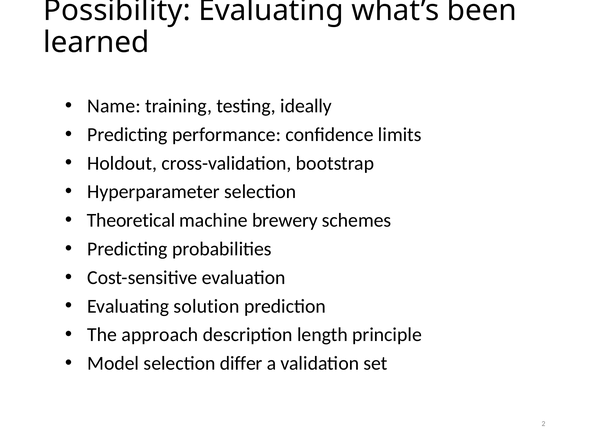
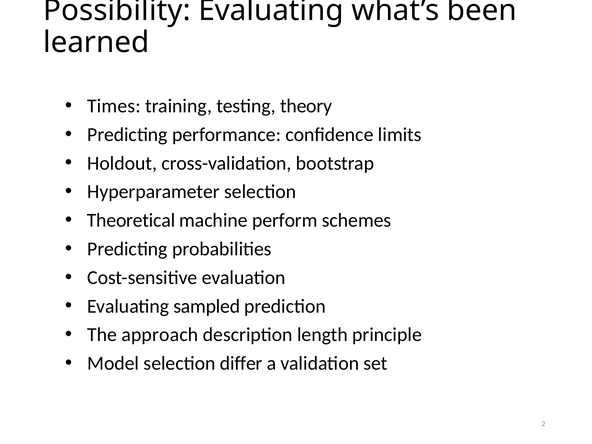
Name: Name -> Times
ideally: ideally -> theory
brewery: brewery -> perform
solution: solution -> sampled
